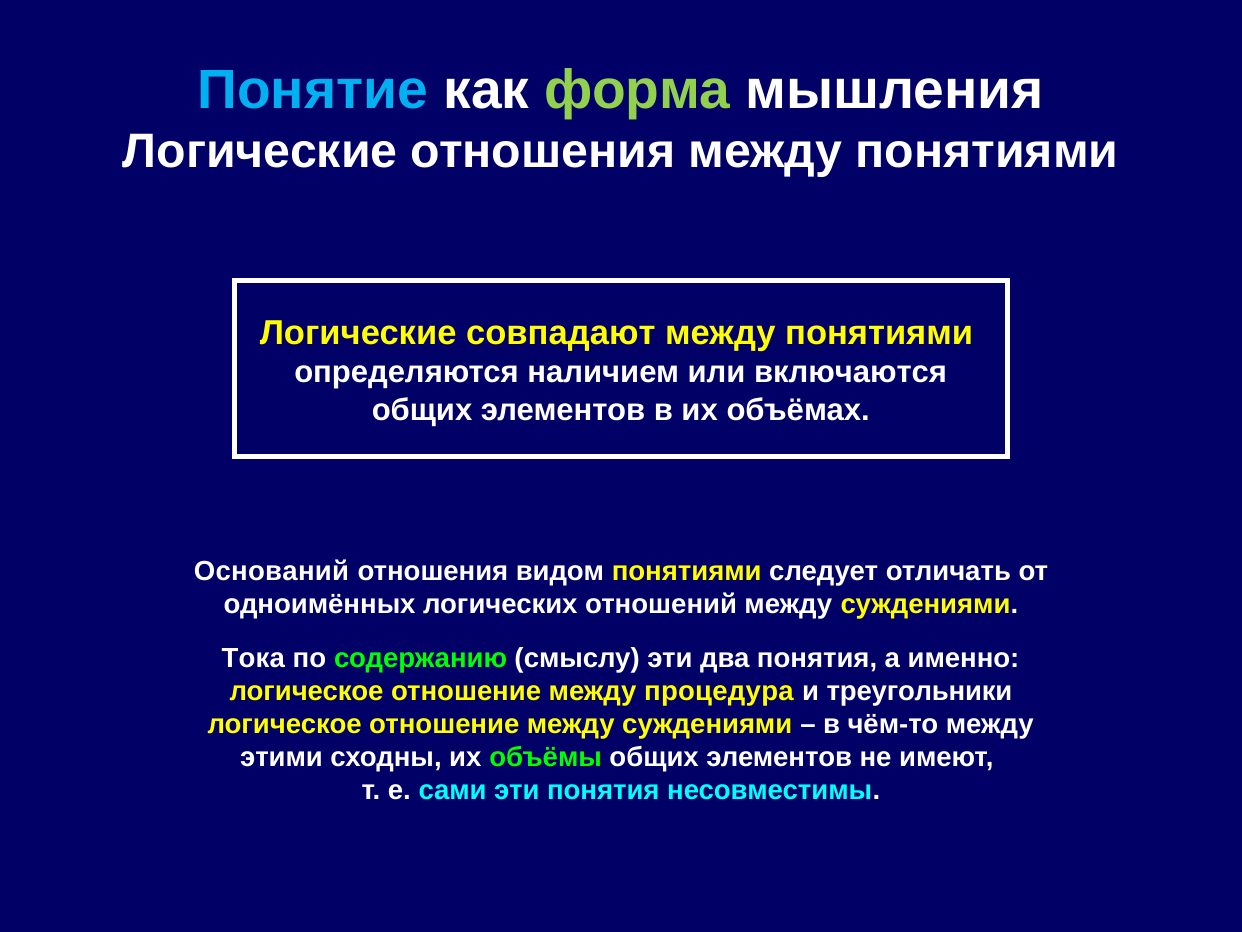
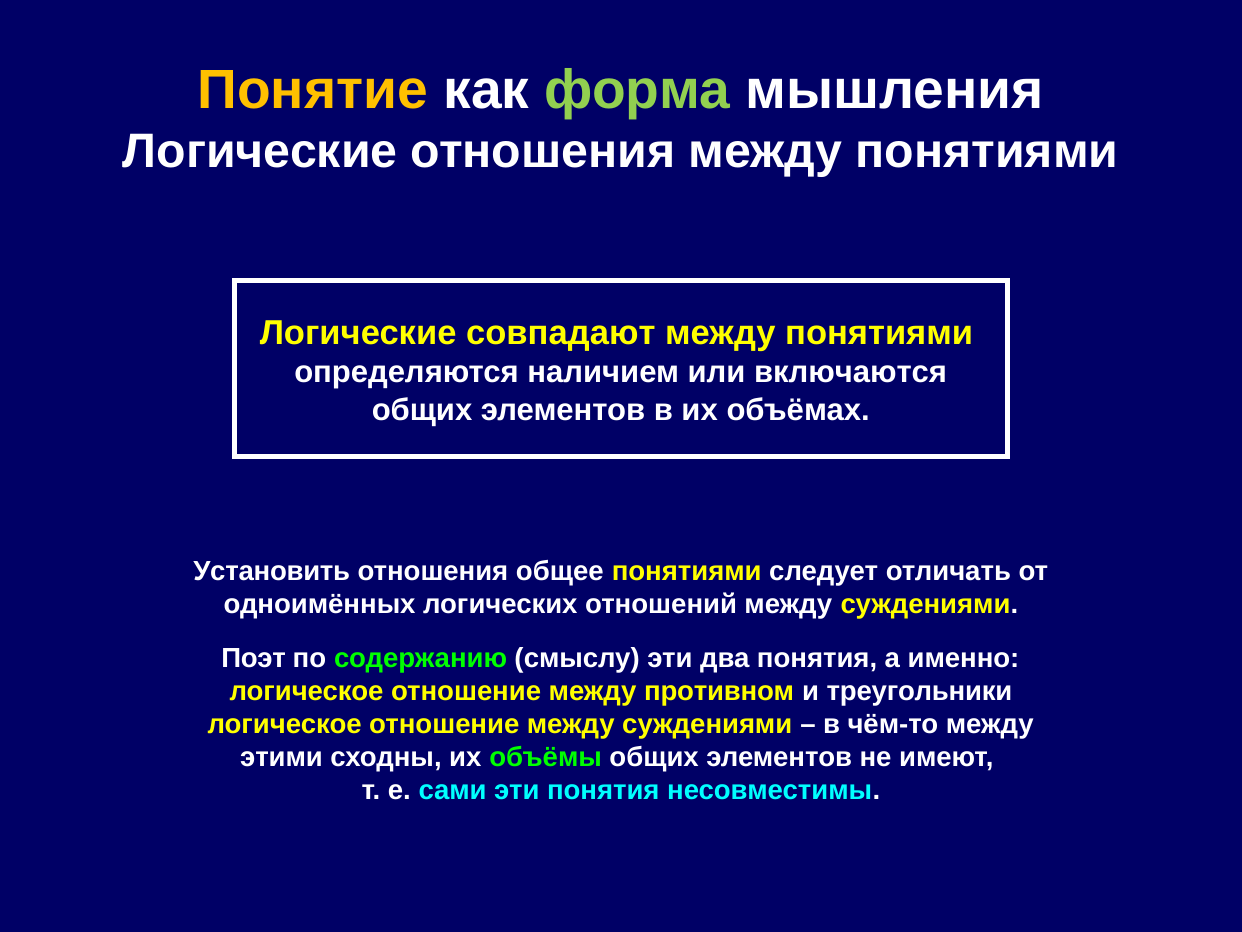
Понятие colour: light blue -> yellow
Оснований: Оснований -> Установить
видом: видом -> общее
Тока: Тока -> Поэт
процедура: процедура -> противном
